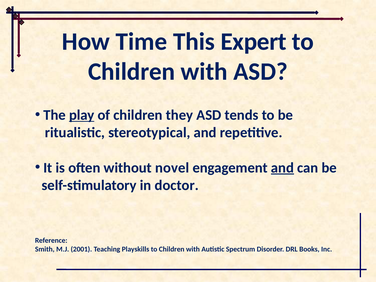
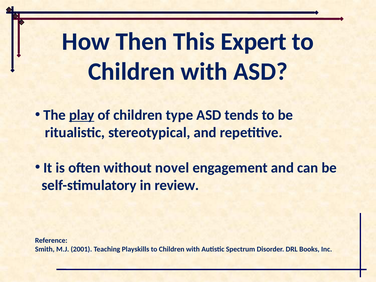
Time: Time -> Then
they: they -> type
and at (282, 168) underline: present -> none
doctor: doctor -> review
